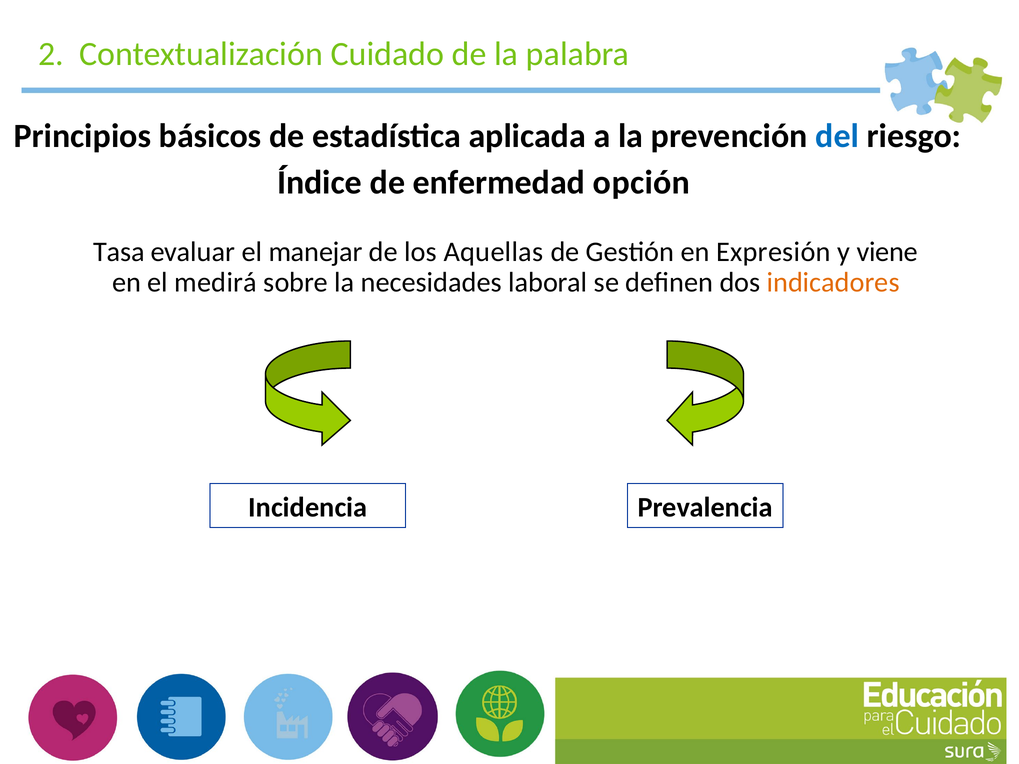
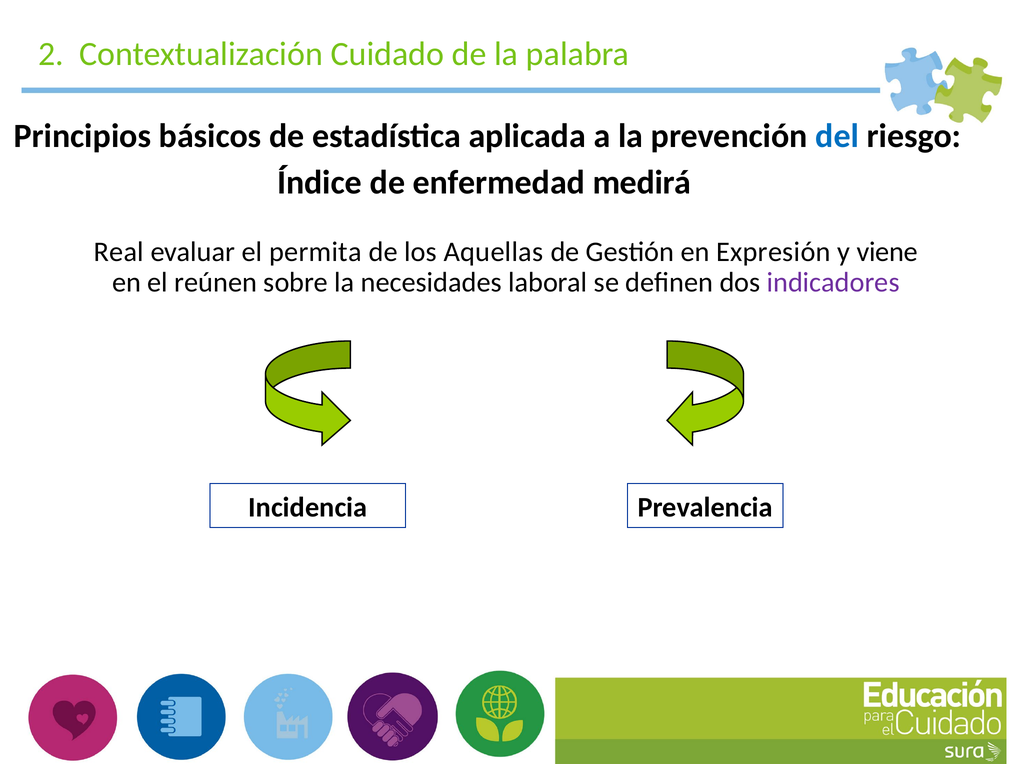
opción: opción -> medirá
Tasa: Tasa -> Real
manejar: manejar -> permita
medirá: medirá -> reúnen
indicadores colour: orange -> purple
